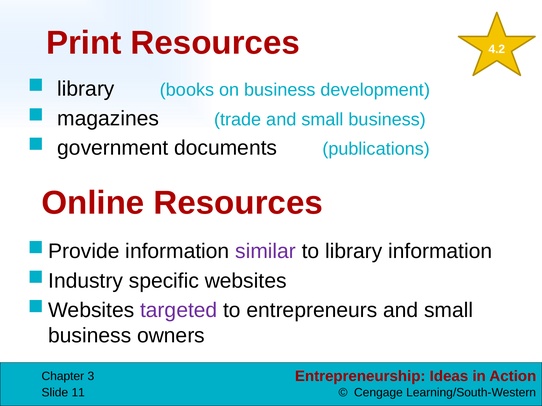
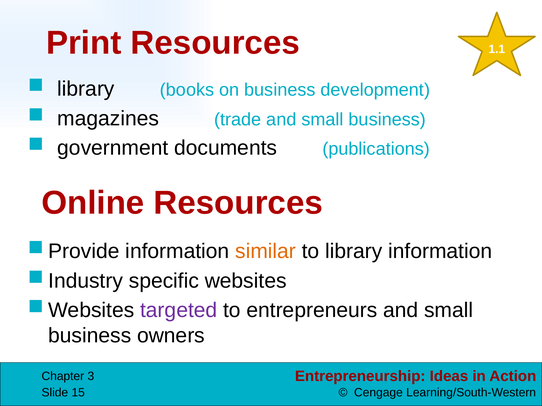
4.2: 4.2 -> 1.1
similar colour: purple -> orange
11: 11 -> 15
